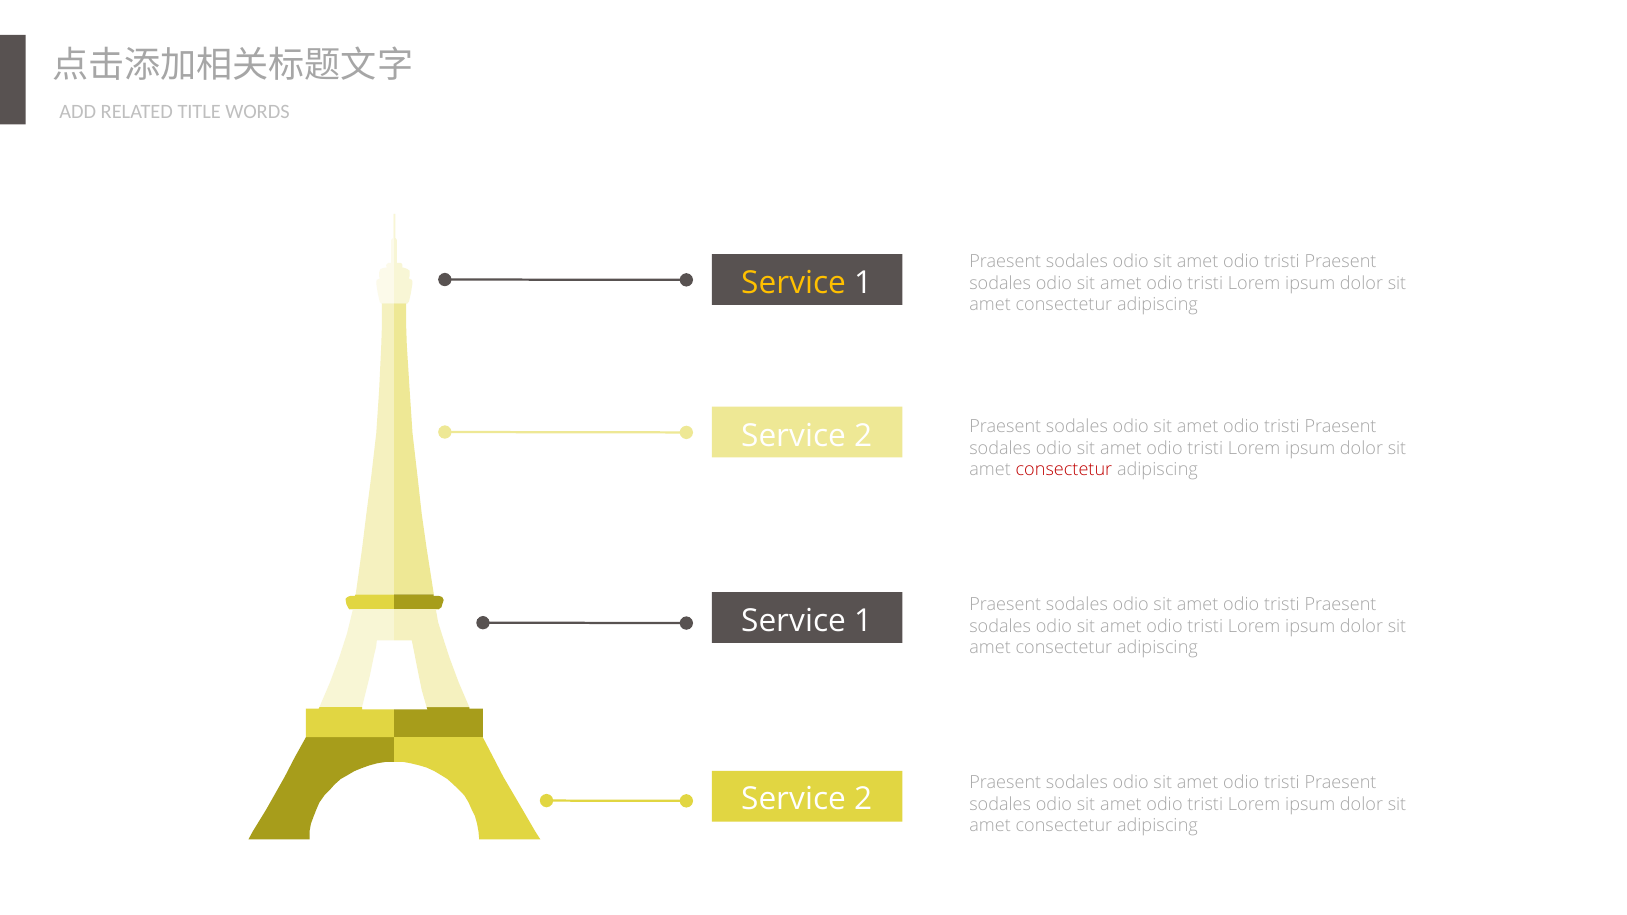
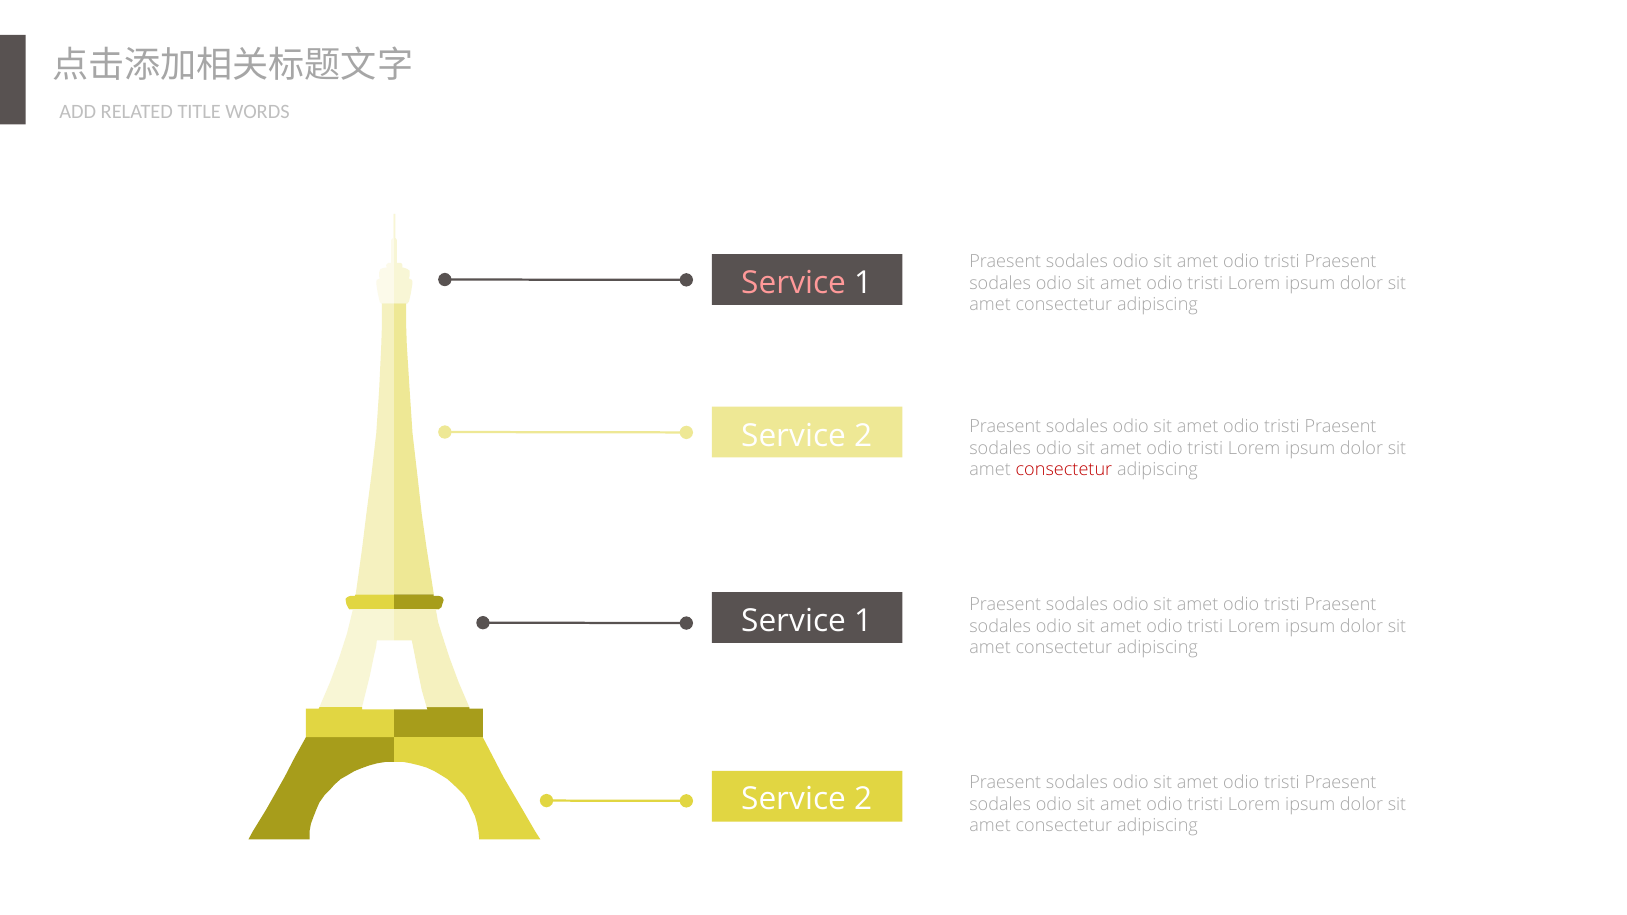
Service at (794, 284) colour: yellow -> pink
